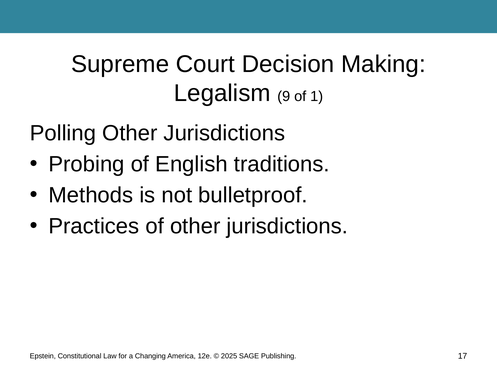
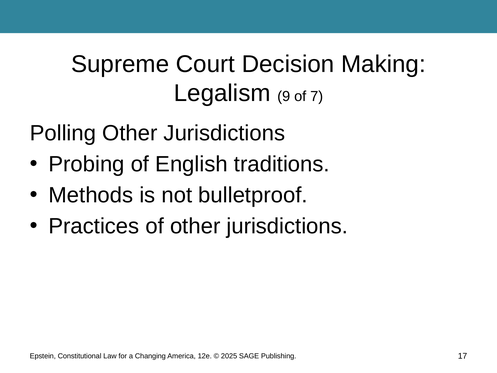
1: 1 -> 7
